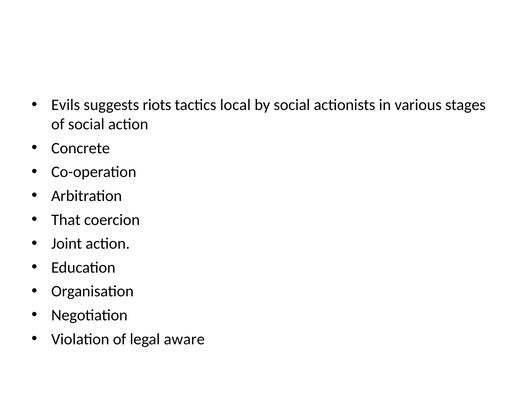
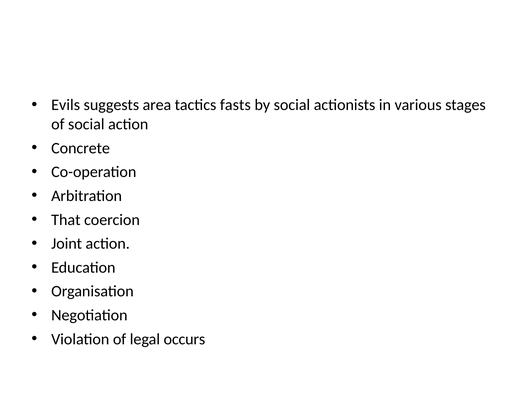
riots: riots -> area
local: local -> fasts
aware: aware -> occurs
